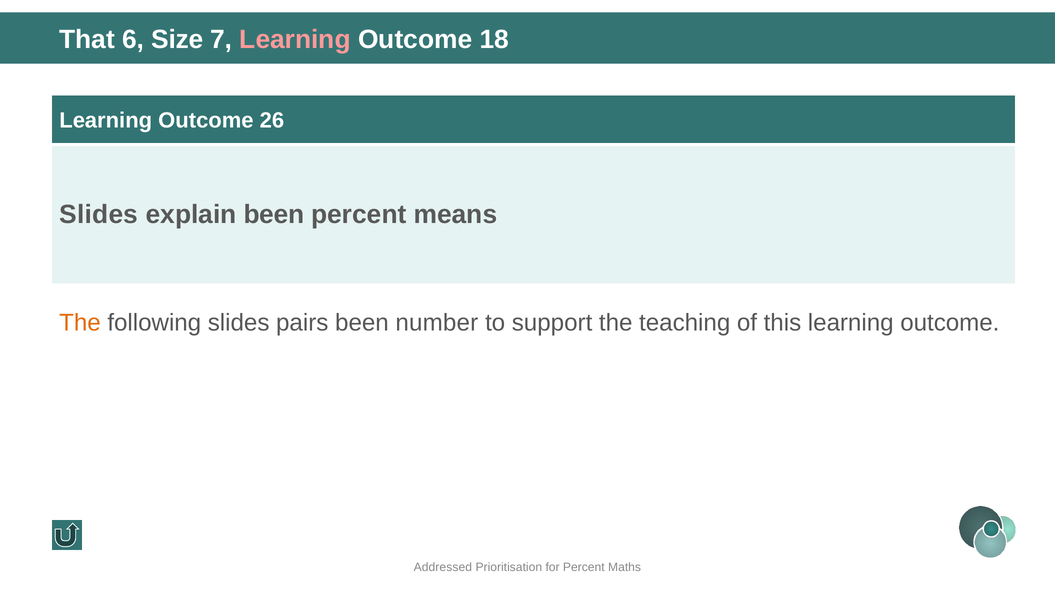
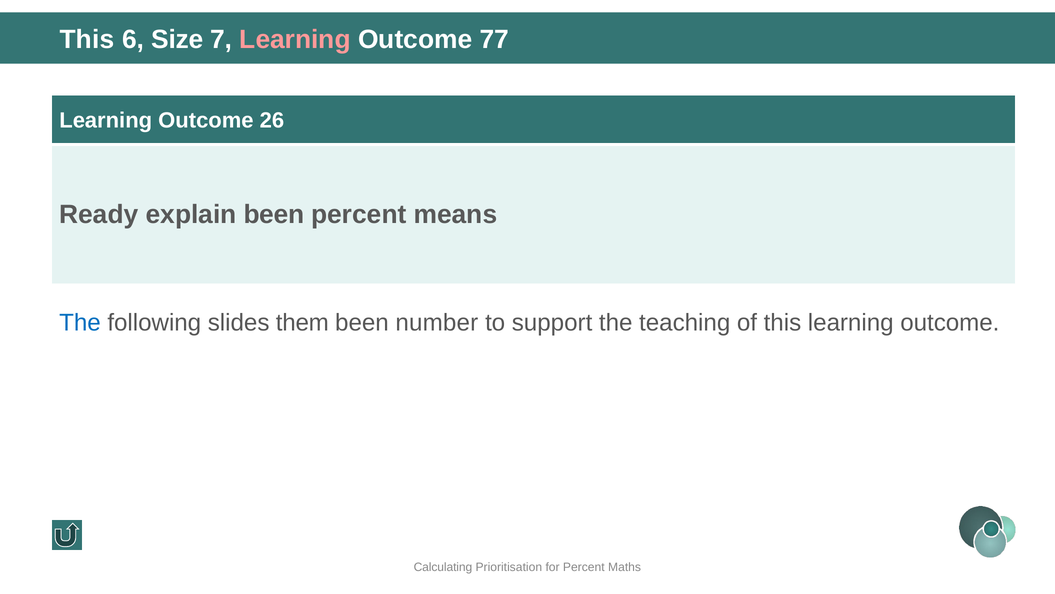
That at (87, 39): That -> This
18: 18 -> 77
Slides at (99, 215): Slides -> Ready
The at (80, 323) colour: orange -> blue
pairs: pairs -> them
Addressed: Addressed -> Calculating
